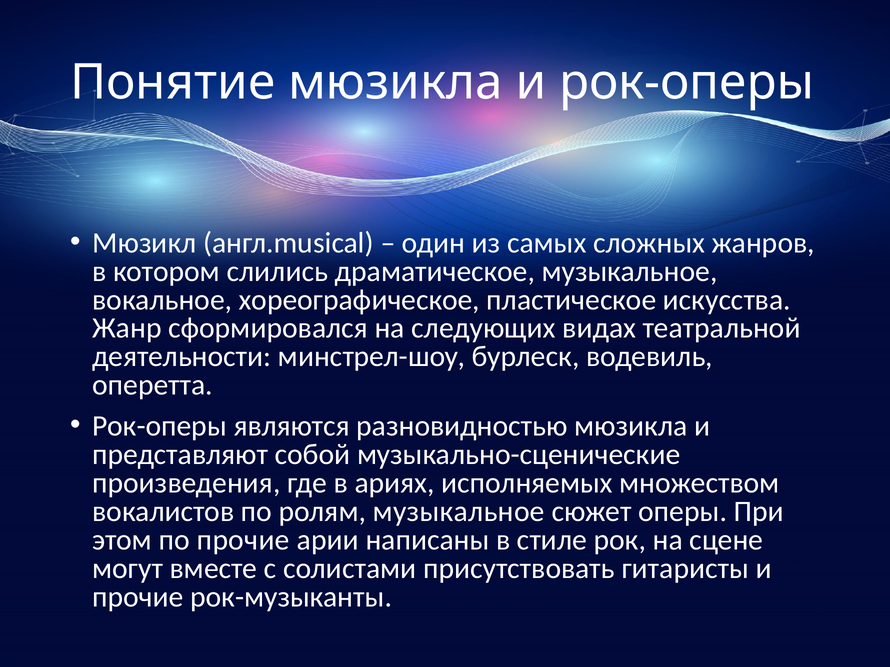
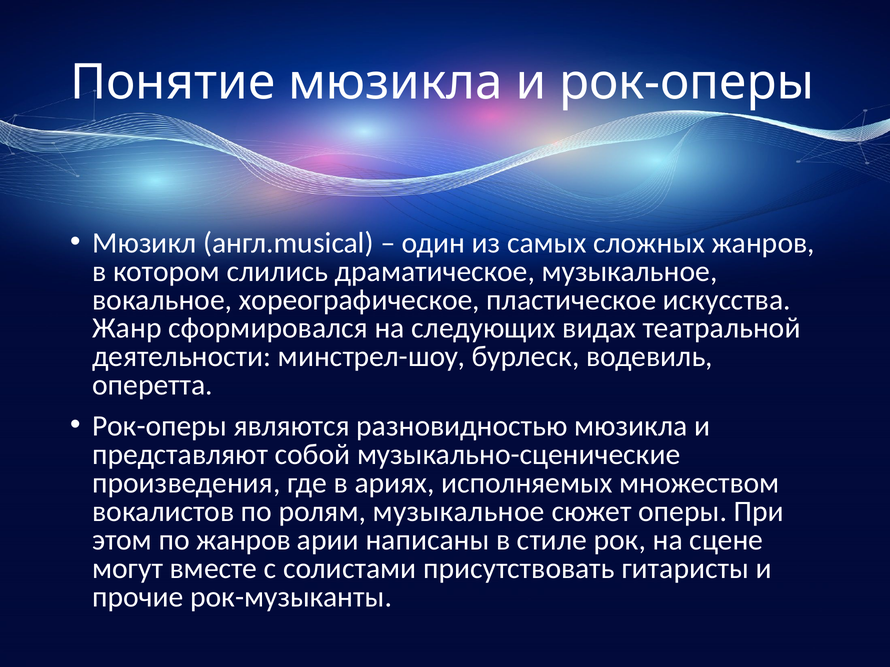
по прочие: прочие -> жанров
